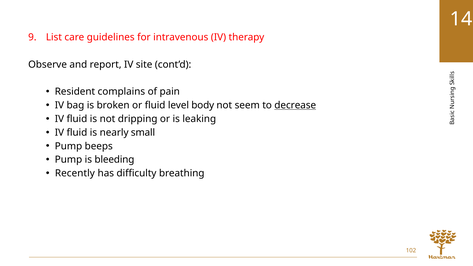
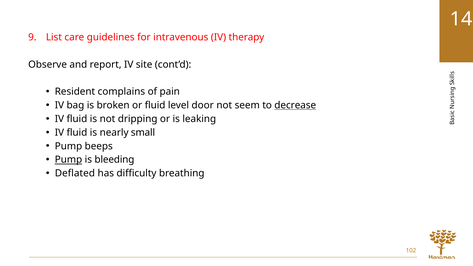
body: body -> door
Pump at (68, 160) underline: none -> present
Recently: Recently -> Deflated
